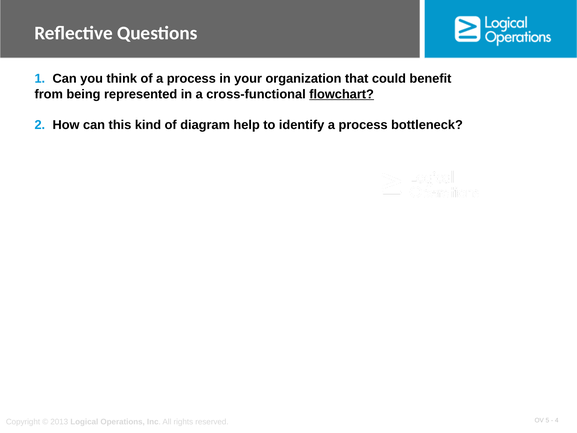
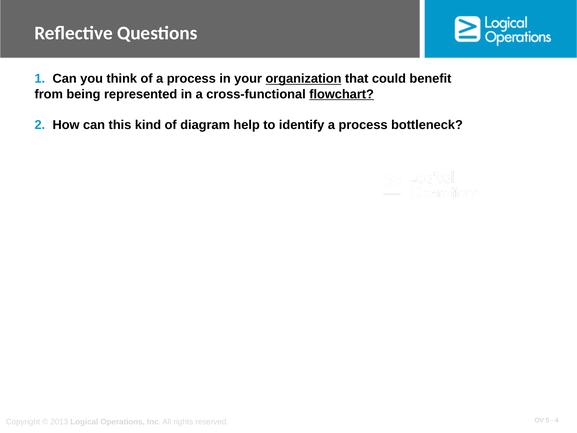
organization underline: none -> present
